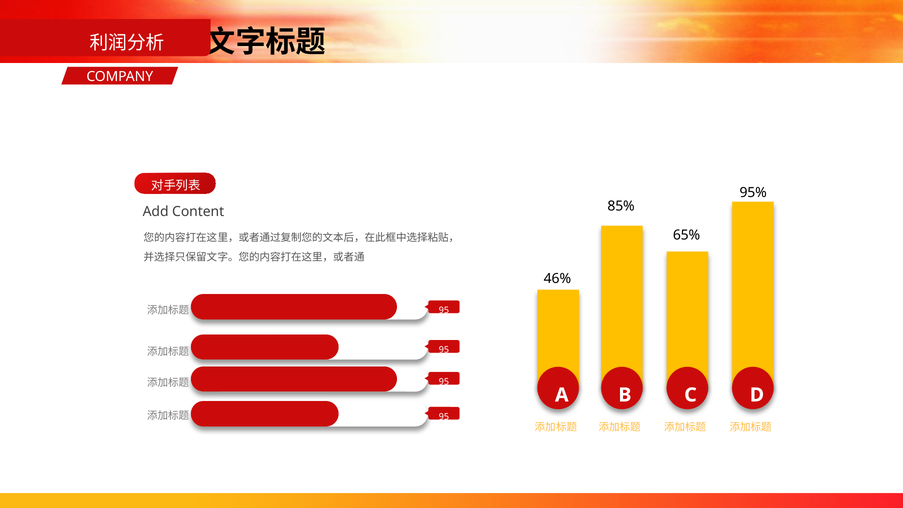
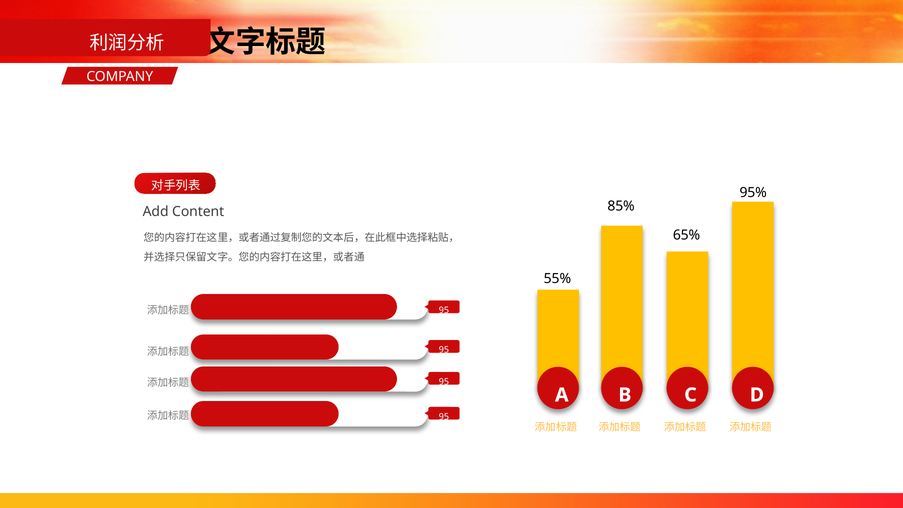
46%: 46% -> 55%
